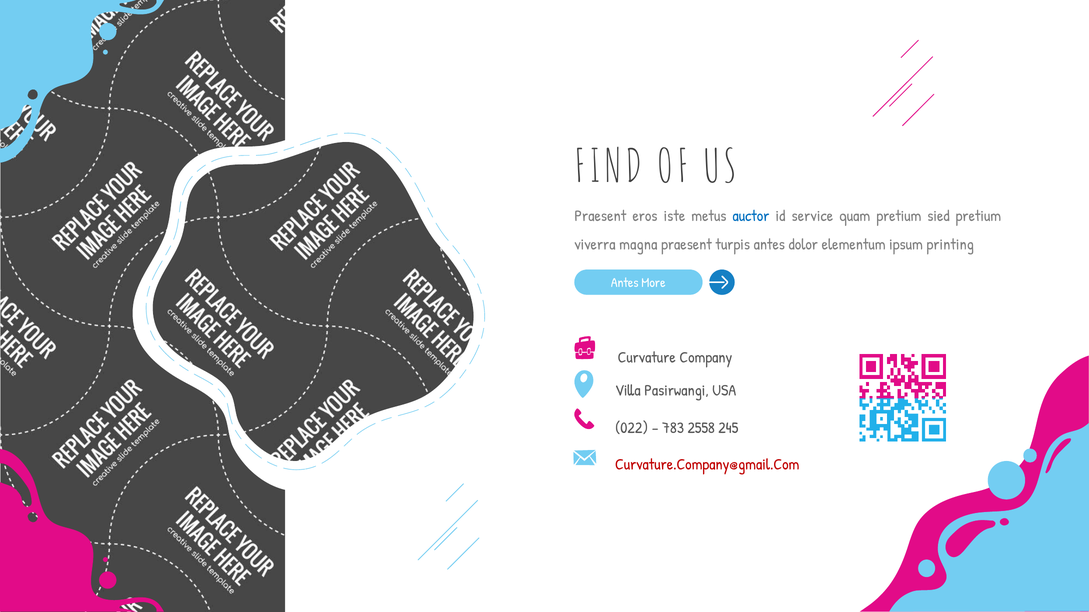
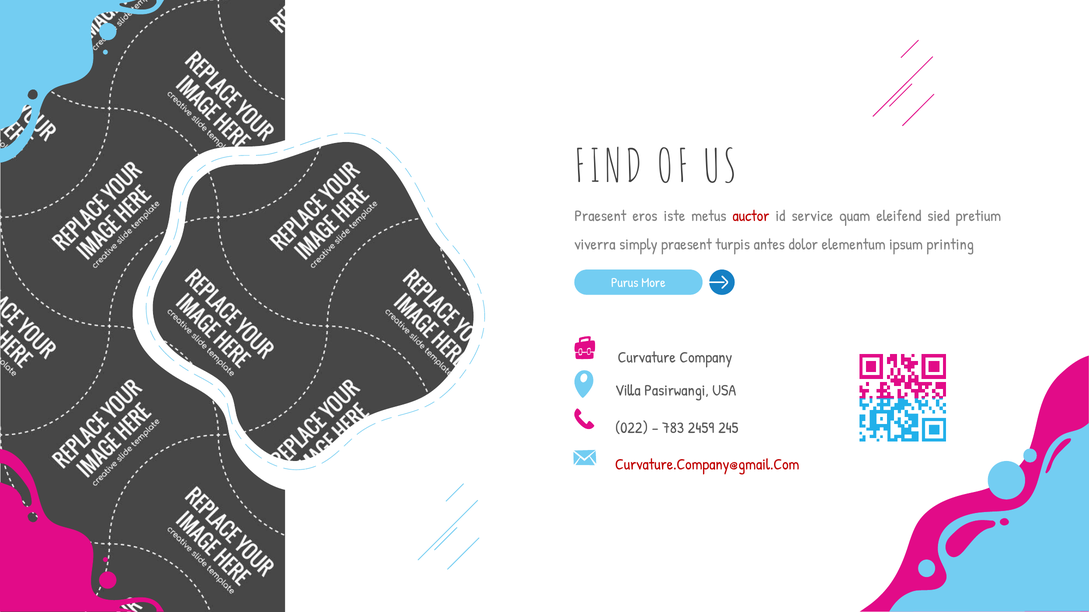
auctor colour: blue -> red
quam pretium: pretium -> eleifend
magna: magna -> simply
Antes at (625, 283): Antes -> Purus
2558: 2558 -> 2459
